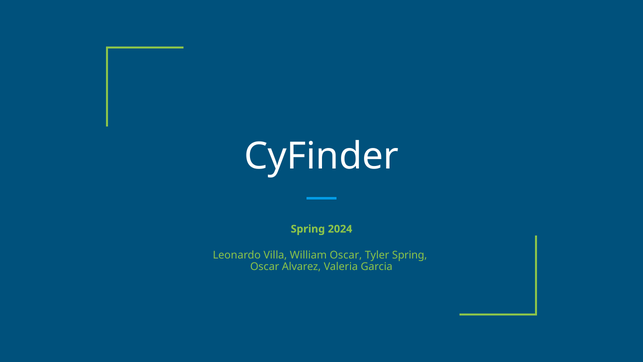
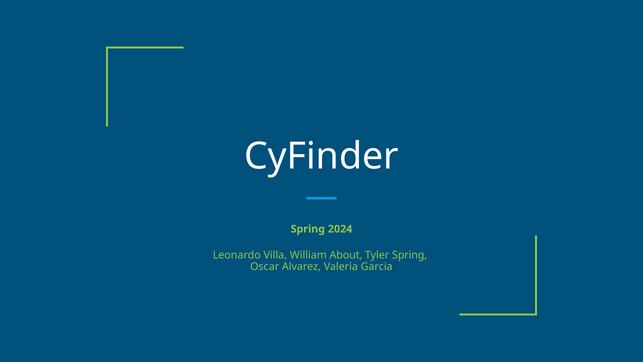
William Oscar: Oscar -> About
